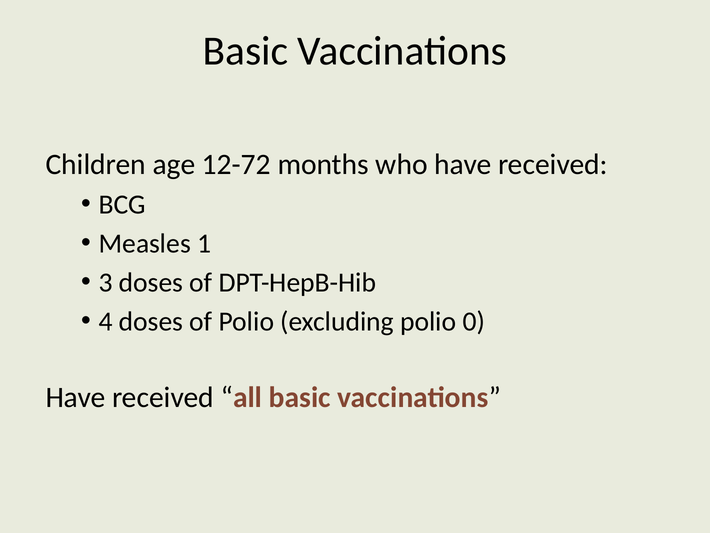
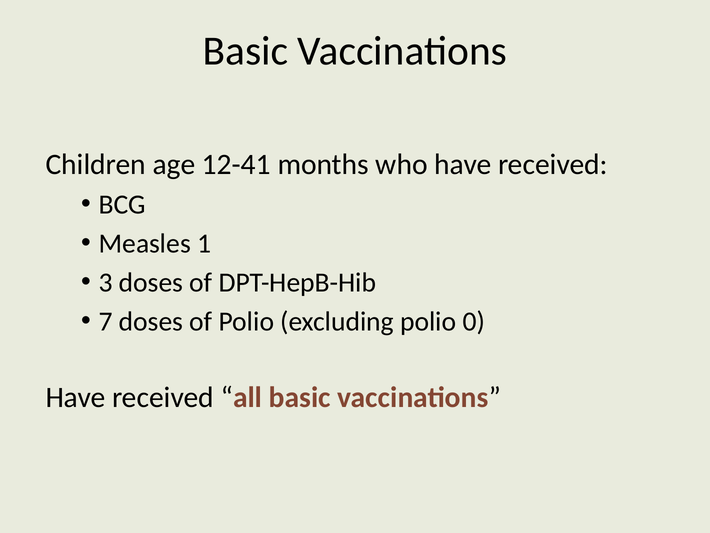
12-72: 12-72 -> 12-41
4: 4 -> 7
